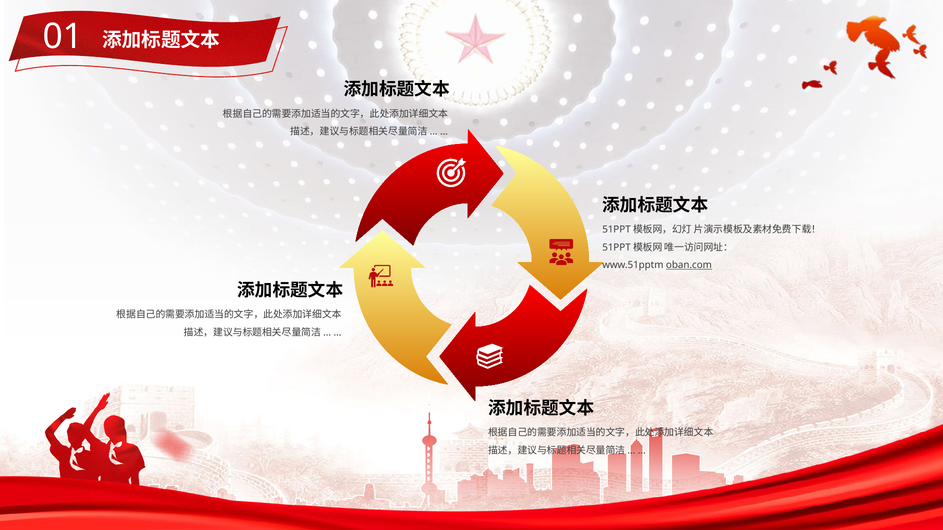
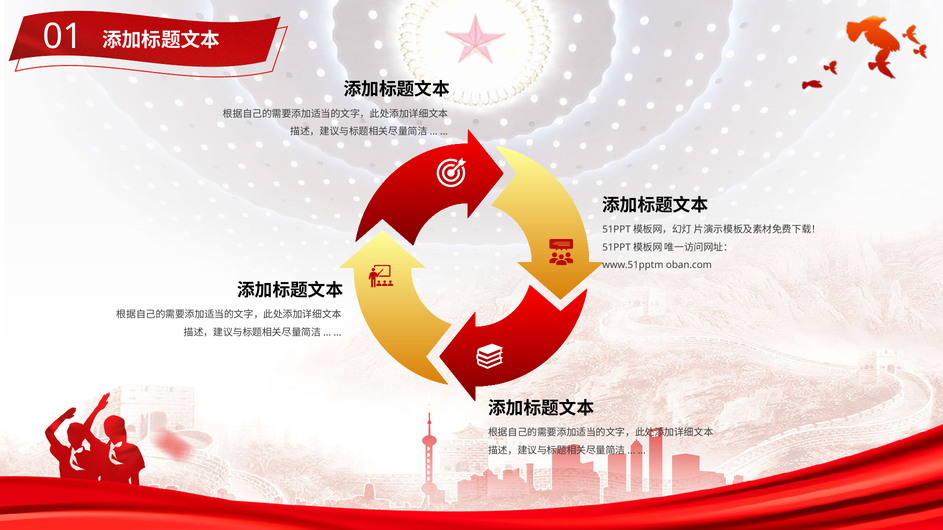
oban.com underline: present -> none
